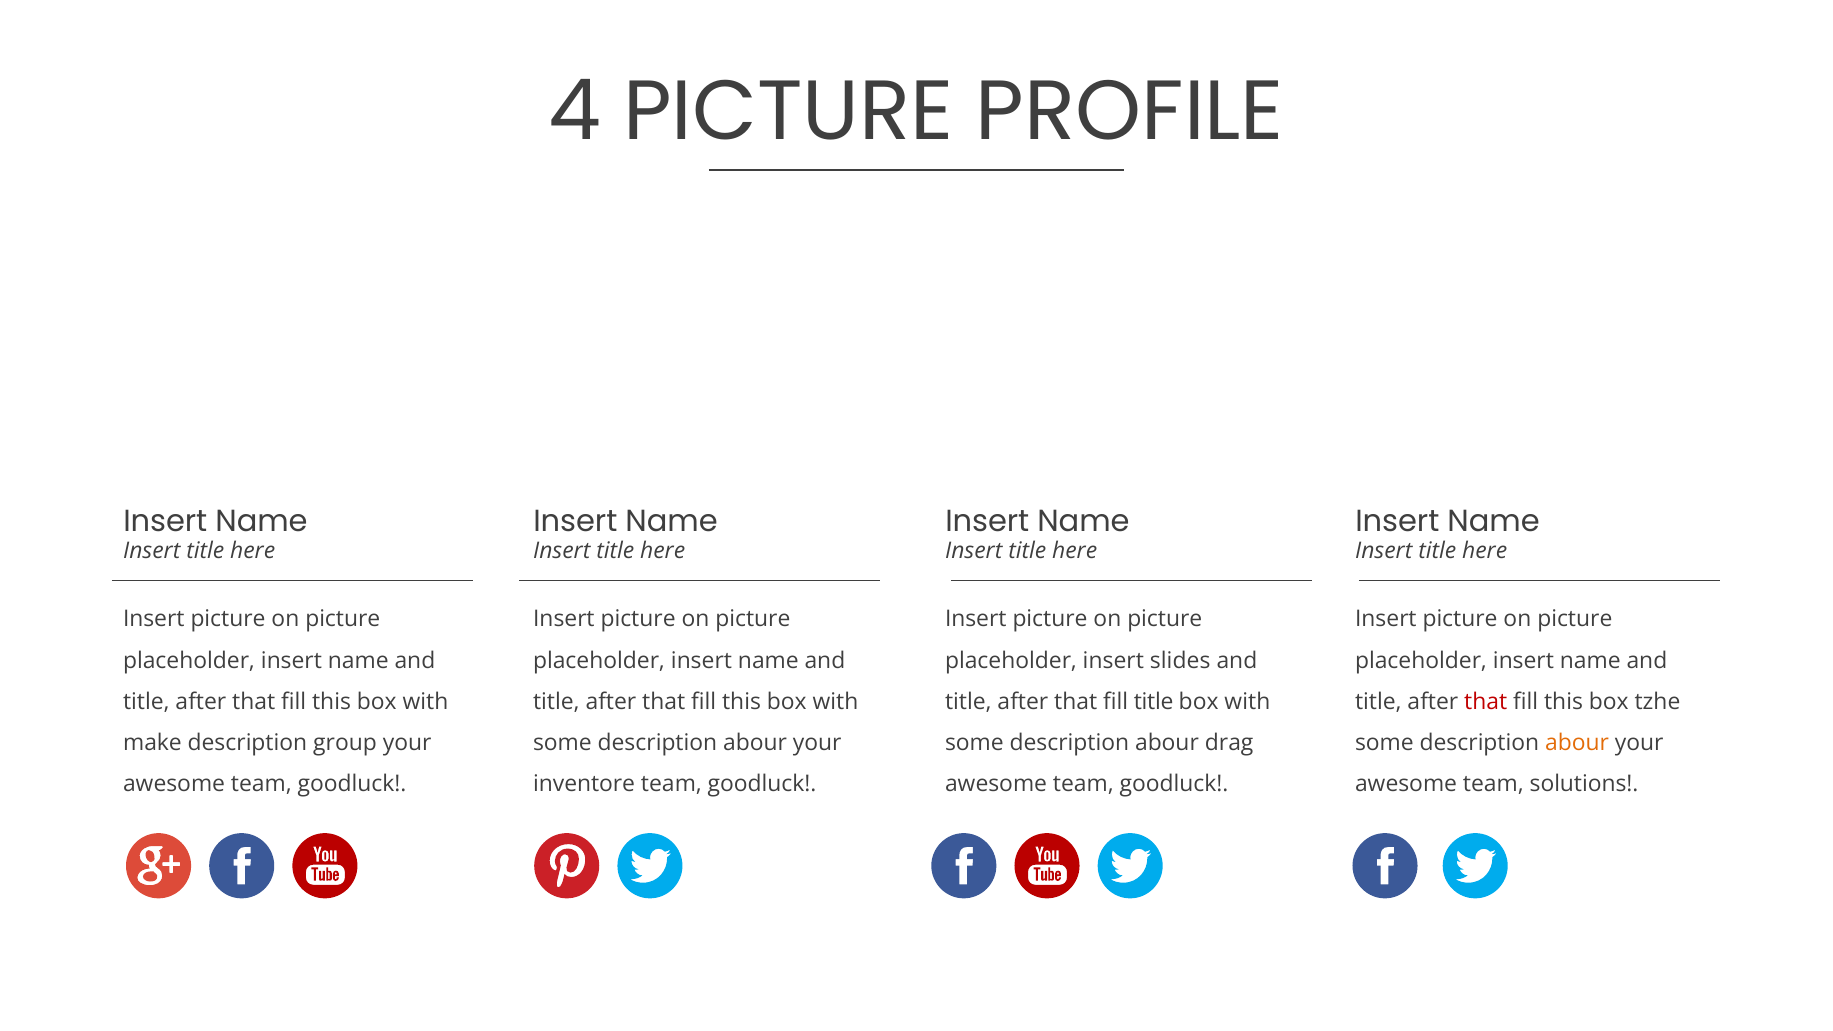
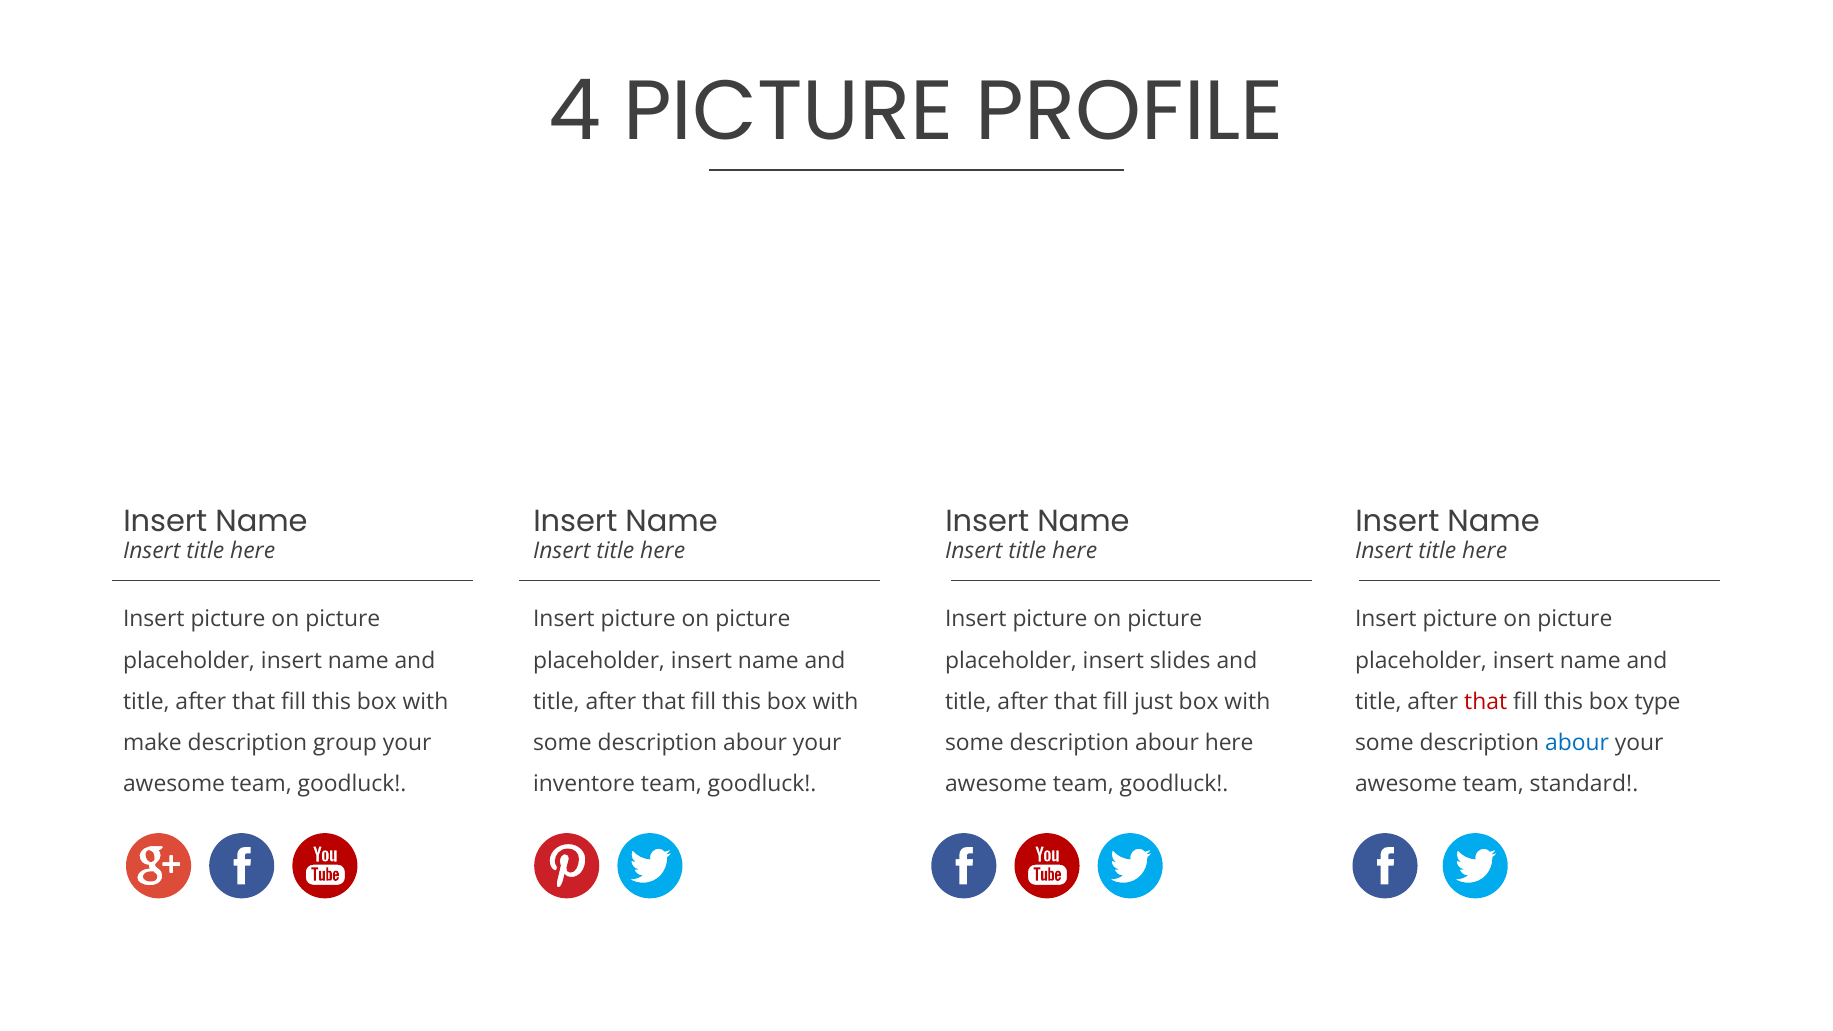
fill title: title -> just
tzhe: tzhe -> type
abour drag: drag -> here
abour at (1577, 743) colour: orange -> blue
solutions: solutions -> standard
